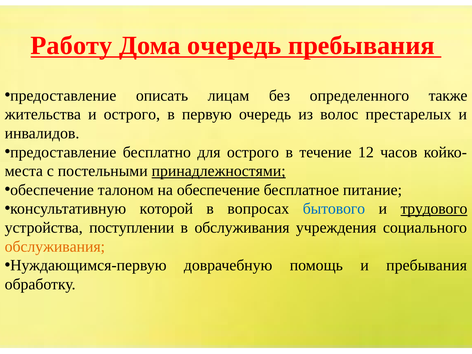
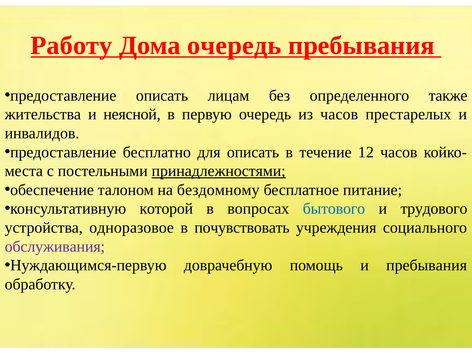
и острого: острого -> неясной
из волос: волос -> часов
для острого: острого -> описать
на обеспечение: обеспечение -> бездомному
трудового underline: present -> none
поступлении: поступлении -> одноразовое
в обслуживания: обслуживания -> почувствовать
обслуживания at (55, 247) colour: orange -> purple
